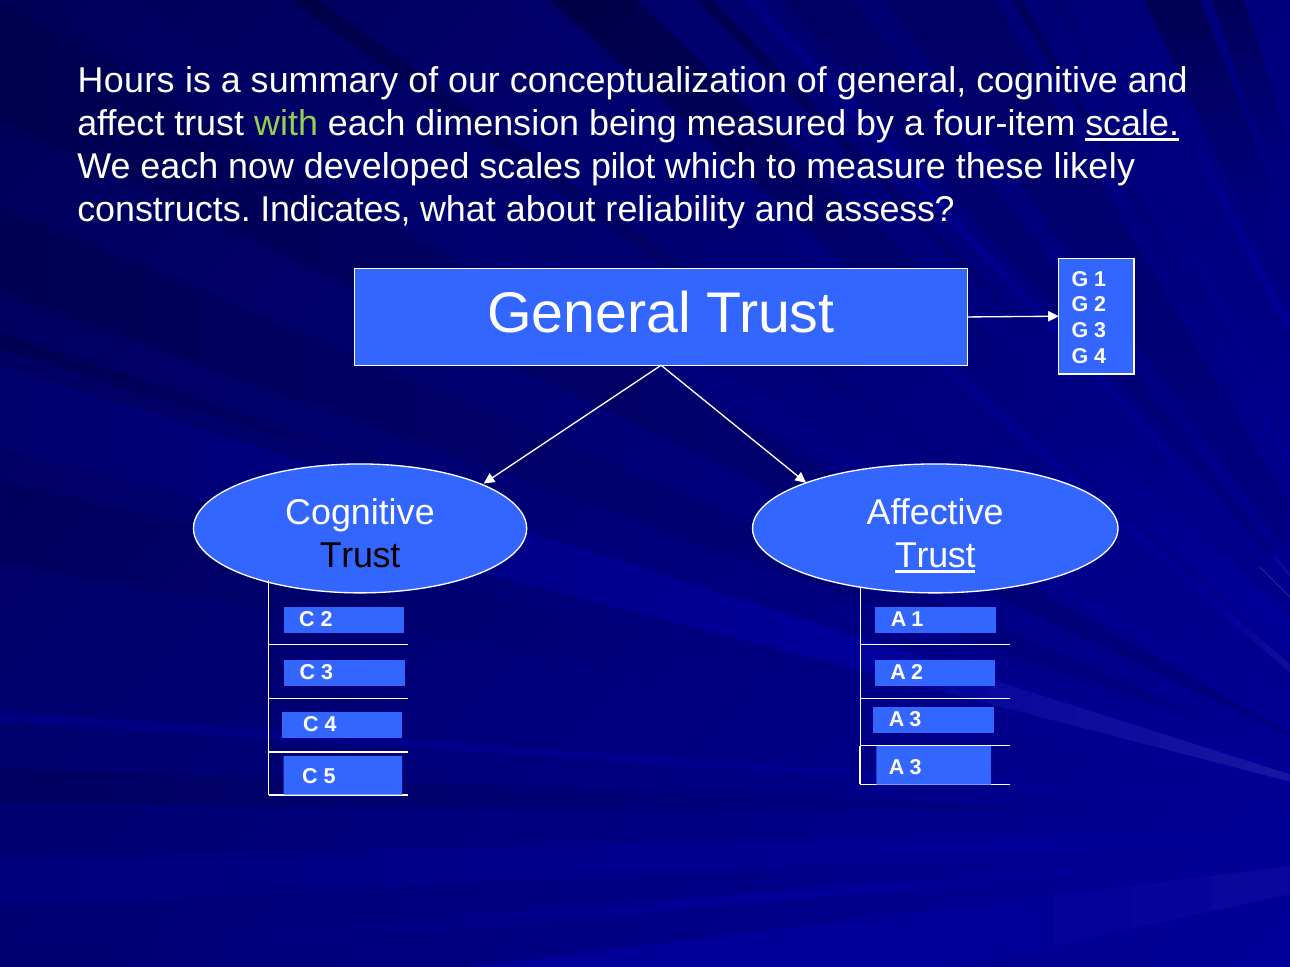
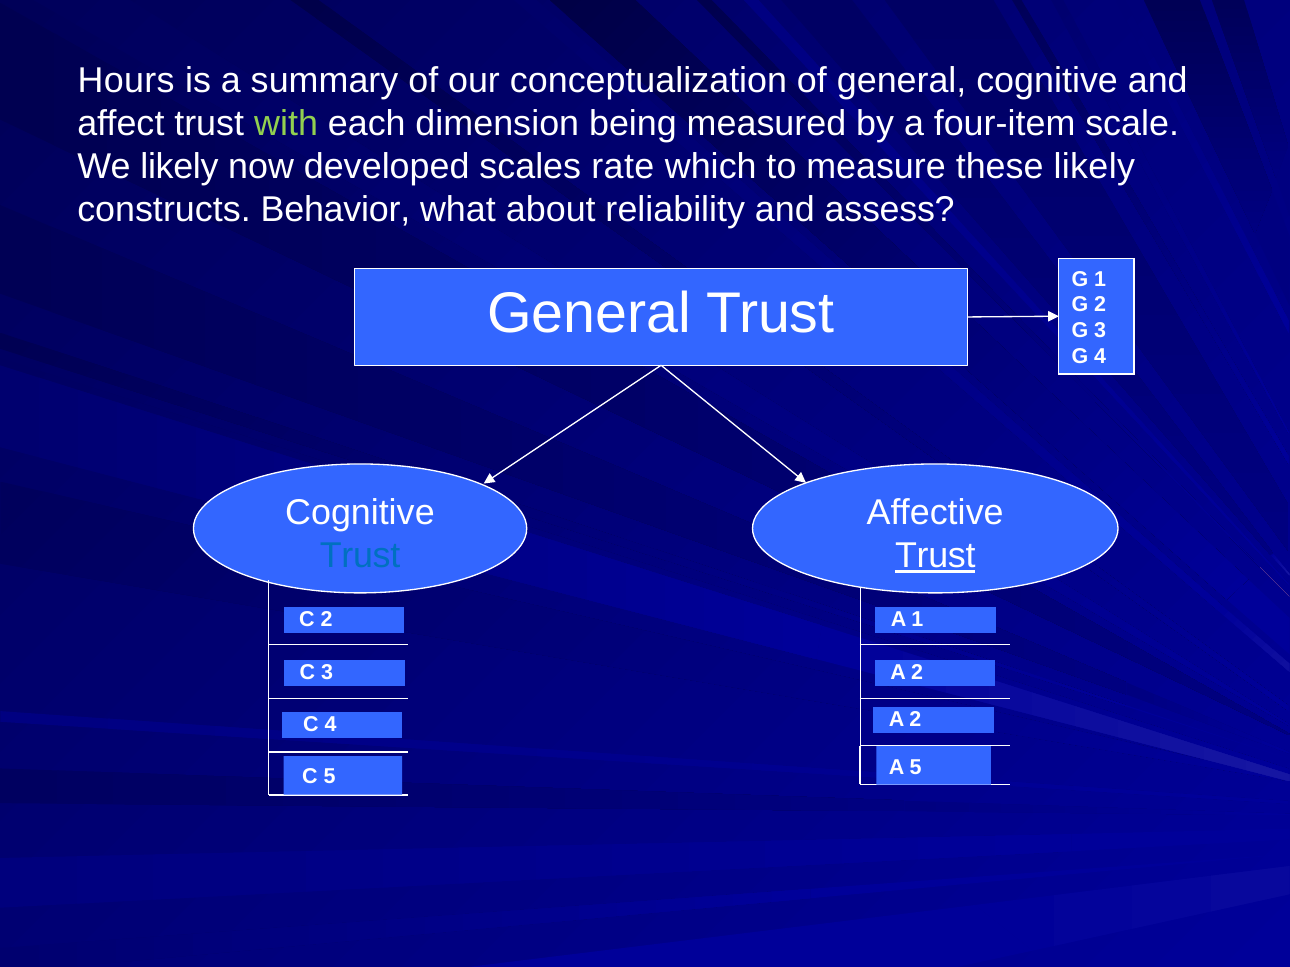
scale underline: present -> none
We each: each -> likely
pilot: pilot -> rate
Indicates: Indicates -> Behavior
Trust at (360, 556) colour: black -> blue
3 at (915, 720): 3 -> 2
5 A 3: 3 -> 5
